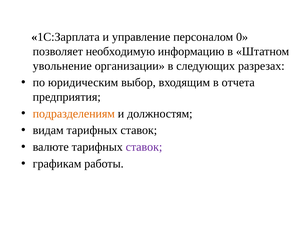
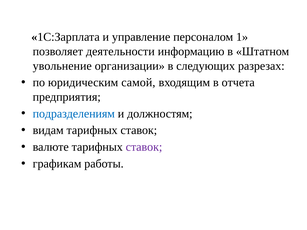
0: 0 -> 1
необходимую: необходимую -> деятельности
выбор: выбор -> самой
подразделениям colour: orange -> blue
